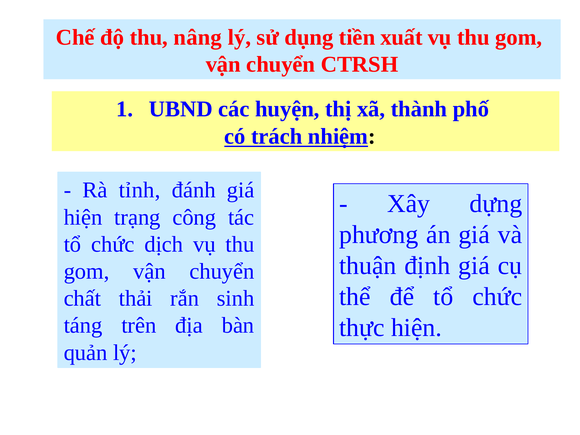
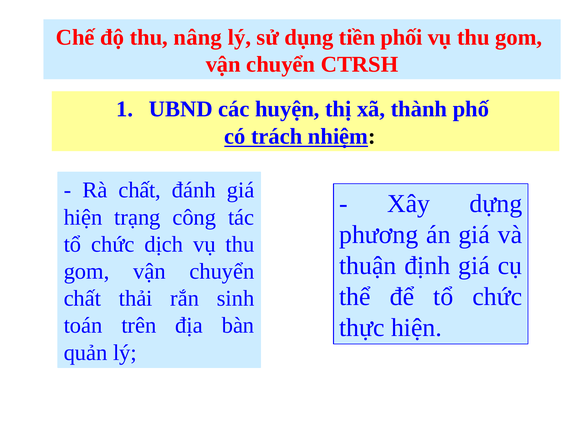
xuất: xuất -> phối
Rà tỉnh: tỉnh -> chất
táng: táng -> toán
